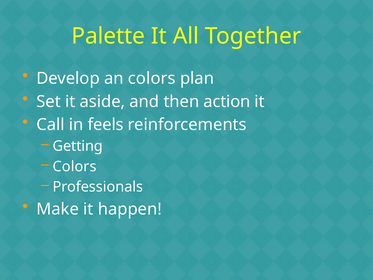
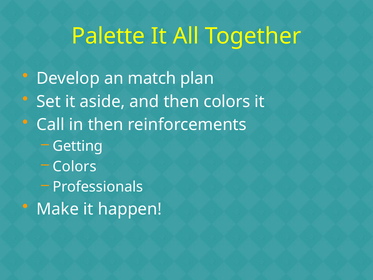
an colors: colors -> match
then action: action -> colors
in feels: feels -> then
